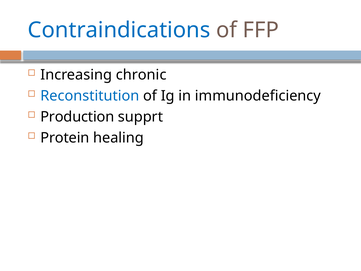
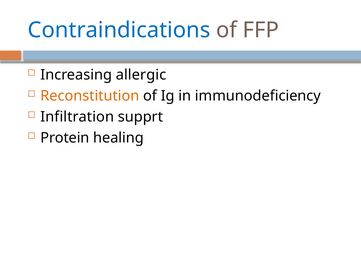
chronic: chronic -> allergic
Reconstitution colour: blue -> orange
Production: Production -> Infiltration
